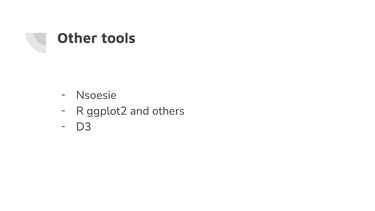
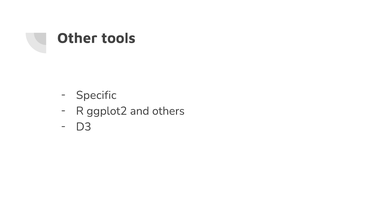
Nsoesie: Nsoesie -> Specific
